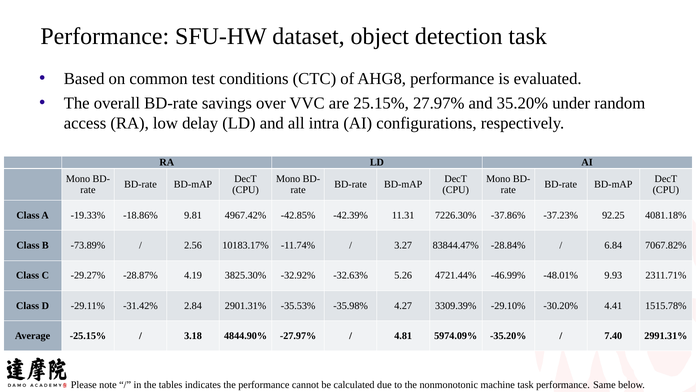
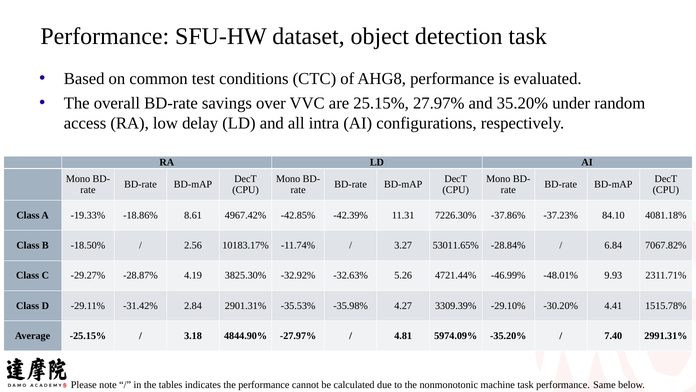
9.81: 9.81 -> 8.61
92.25: 92.25 -> 84.10
-73.89%: -73.89% -> -18.50%
83844.47%: 83844.47% -> 53011.65%
